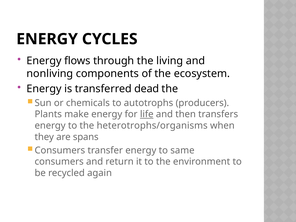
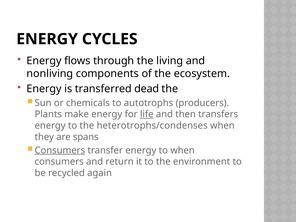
heterotrophs/organisms: heterotrophs/organisms -> heterotrophs/condenses
Consumers at (60, 150) underline: none -> present
to same: same -> when
